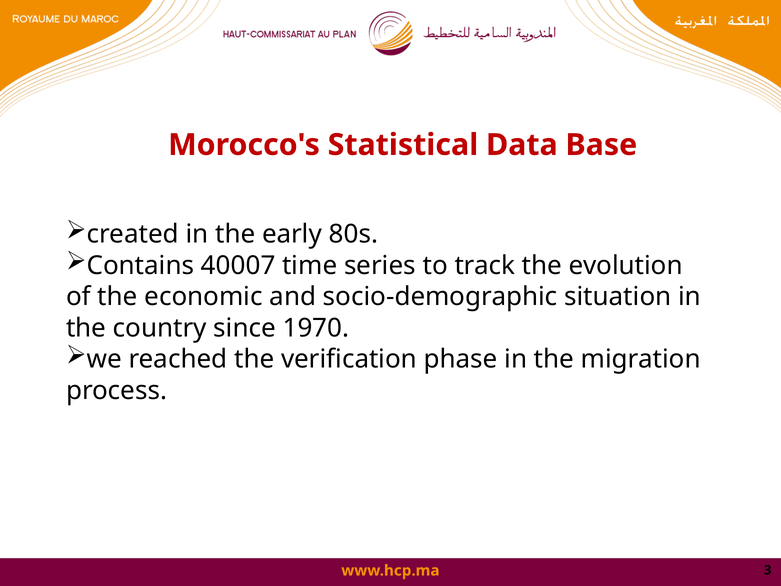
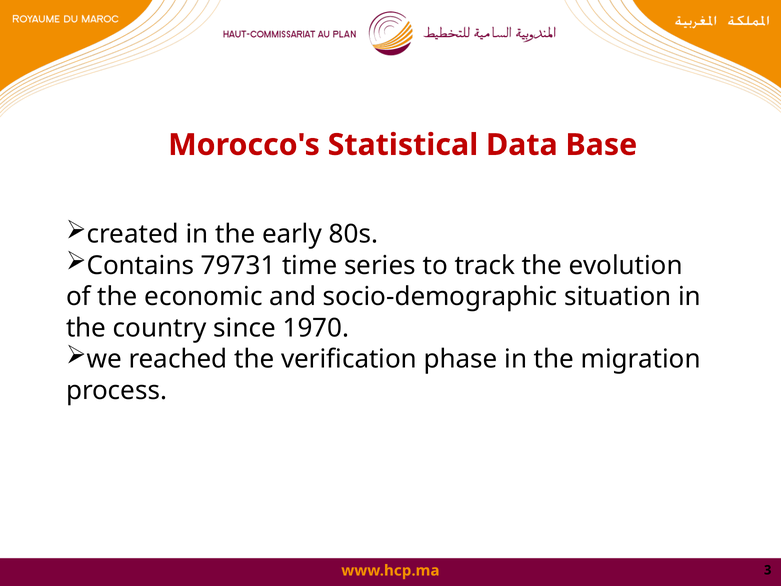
40007: 40007 -> 79731
